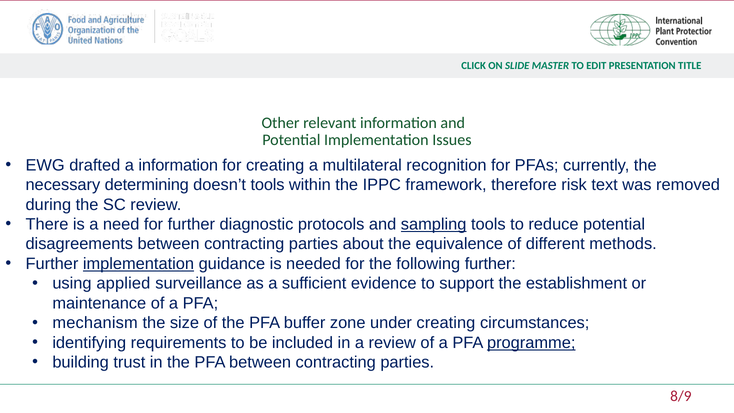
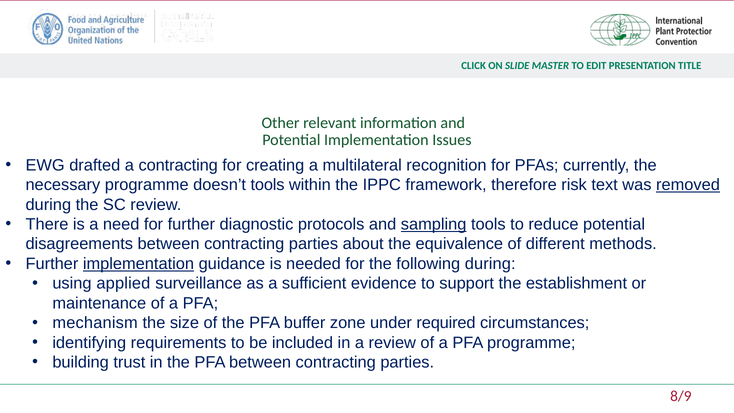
a information: information -> contracting
necessary determining: determining -> programme
removed underline: none -> present
following further: further -> during
under creating: creating -> required
programme at (531, 343) underline: present -> none
